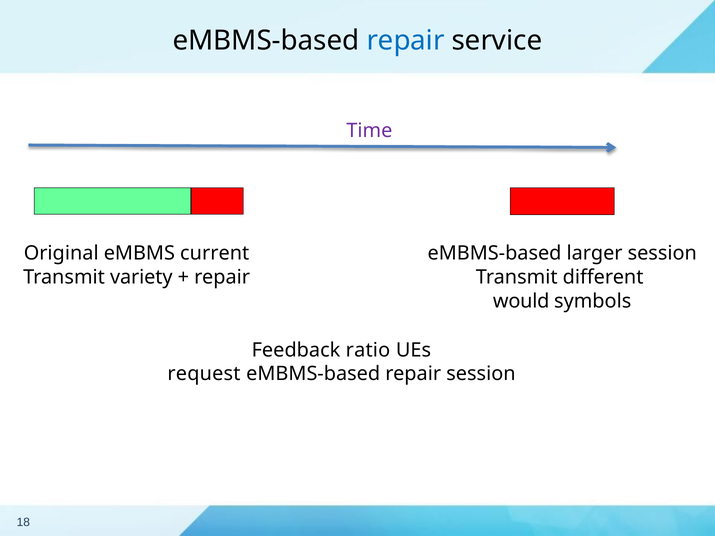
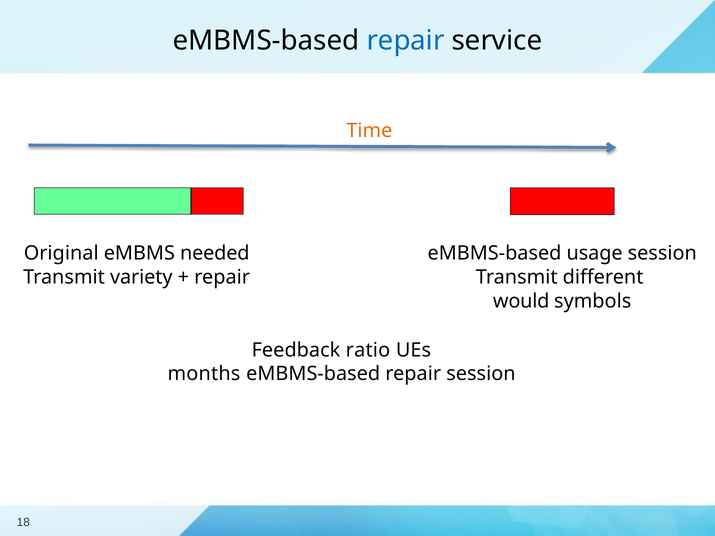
Time colour: purple -> orange
current: current -> needed
larger: larger -> usage
request: request -> months
